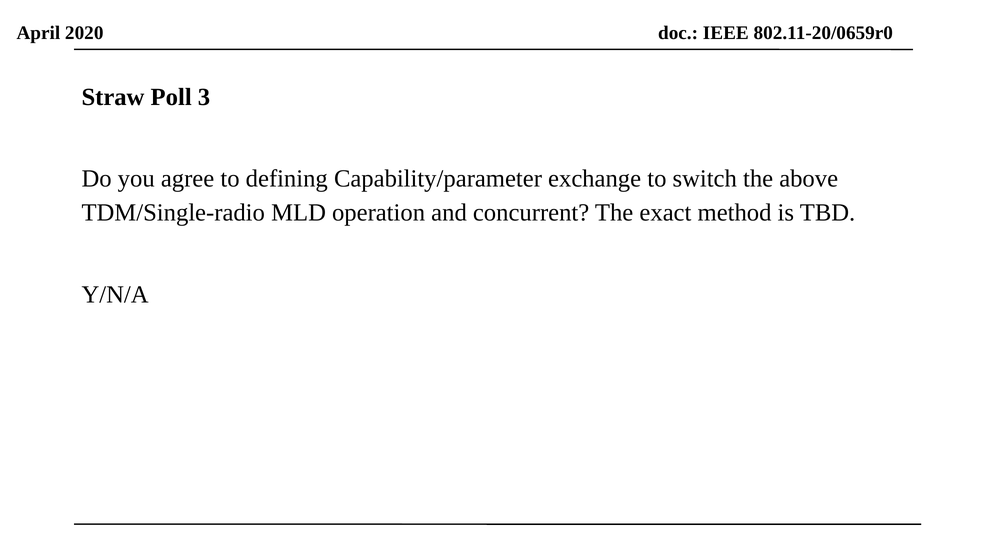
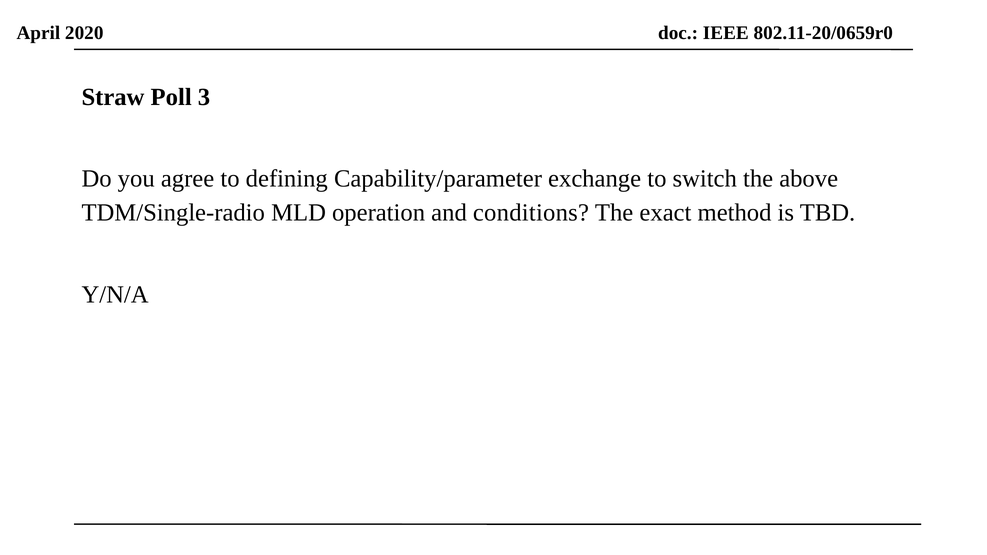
concurrent: concurrent -> conditions
